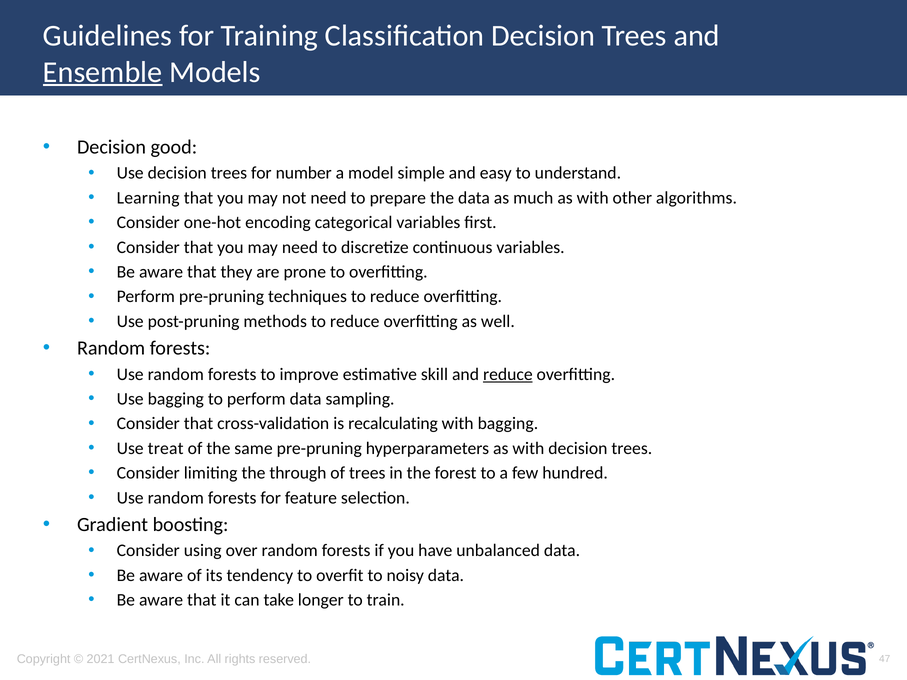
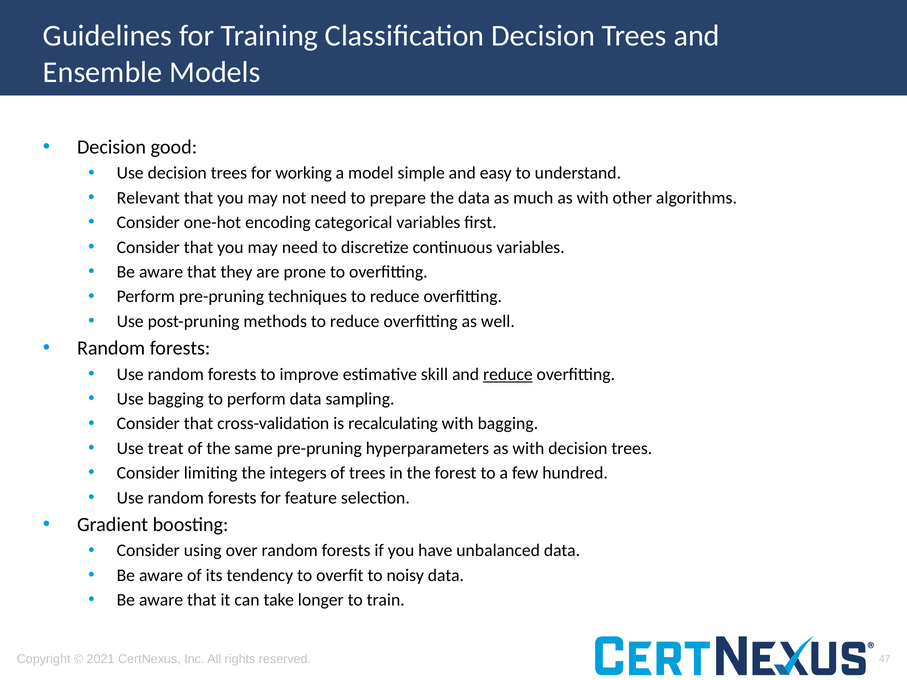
Ensemble underline: present -> none
number: number -> working
Learning: Learning -> Relevant
through: through -> integers
